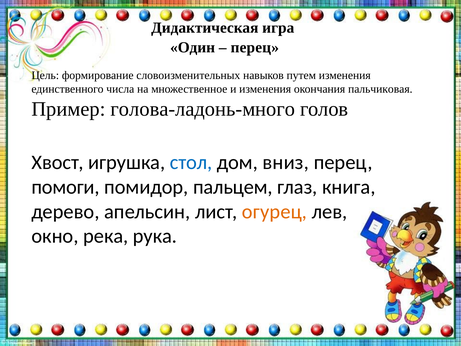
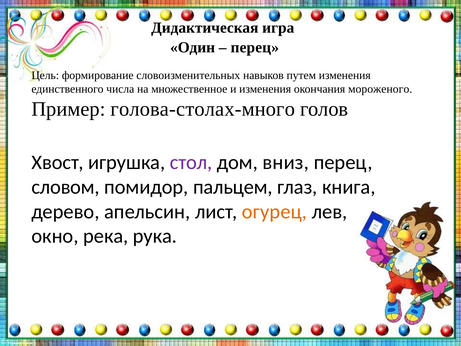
пальчиковая: пальчиковая -> мороженого
голова-ладонь-много: голова-ладонь-много -> голова-столах-много
стол colour: blue -> purple
помоги: помоги -> словом
